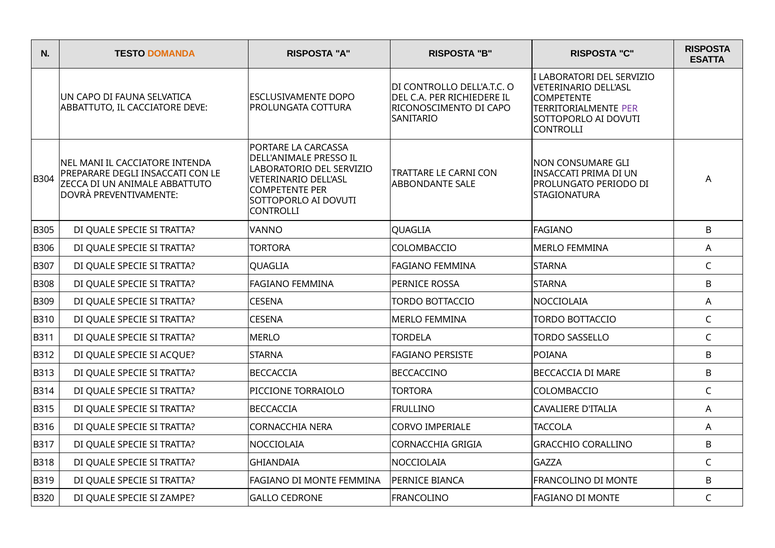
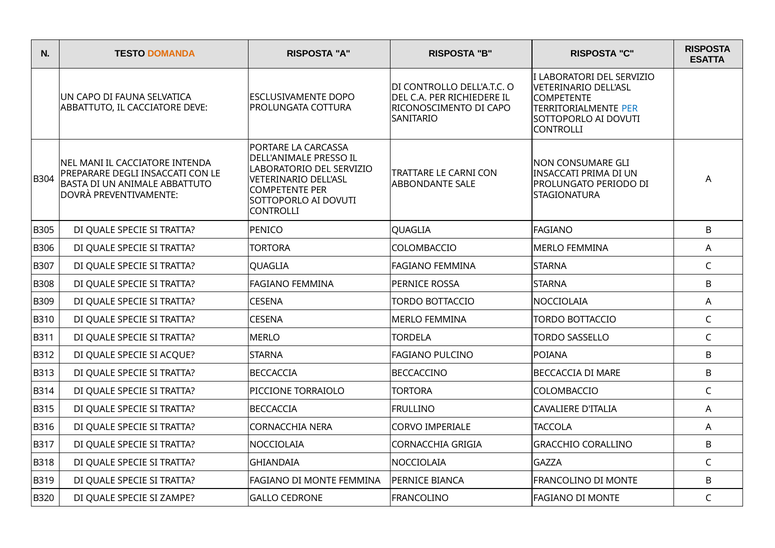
PER at (630, 109) colour: purple -> blue
ZECCA: ZECCA -> BASTA
VANNO: VANNO -> PENICO
PERSISTE: PERSISTE -> PULCINO
